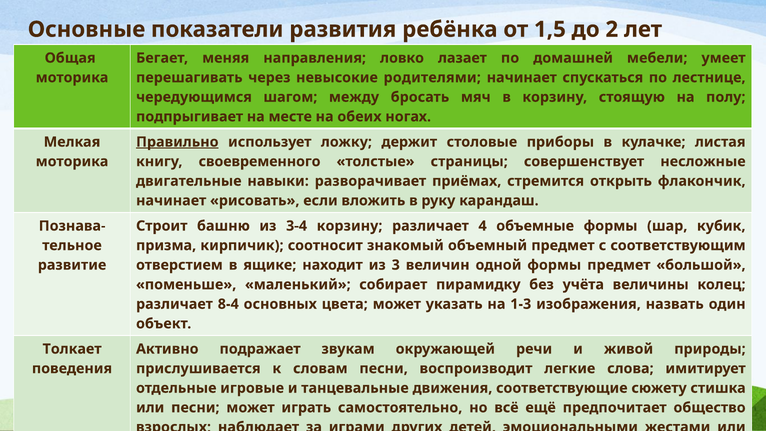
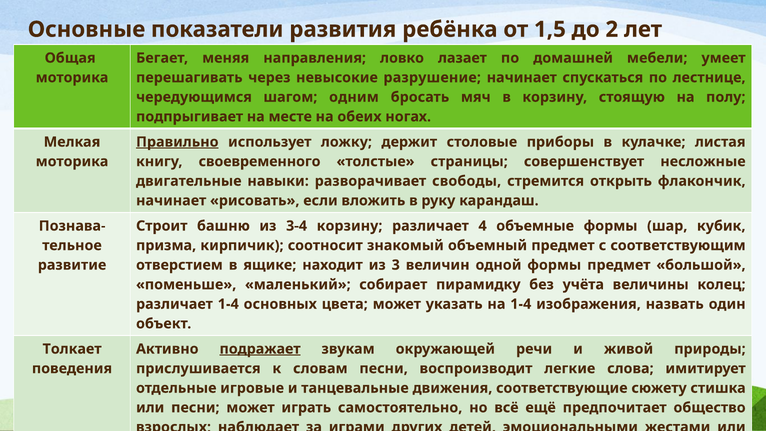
родителями: родителями -> разрушение
между: между -> одним
приёмах: приёмах -> свободы
различает 8-4: 8-4 -> 1-4
на 1-3: 1-3 -> 1-4
подражает underline: none -> present
